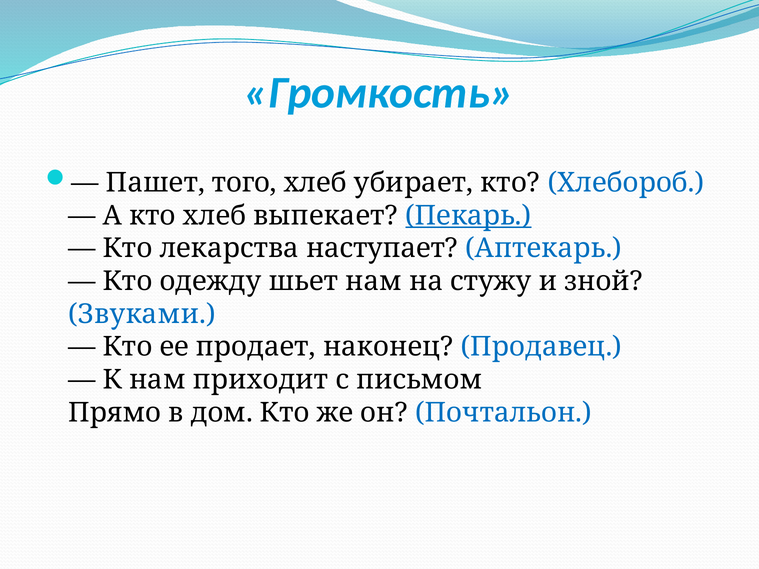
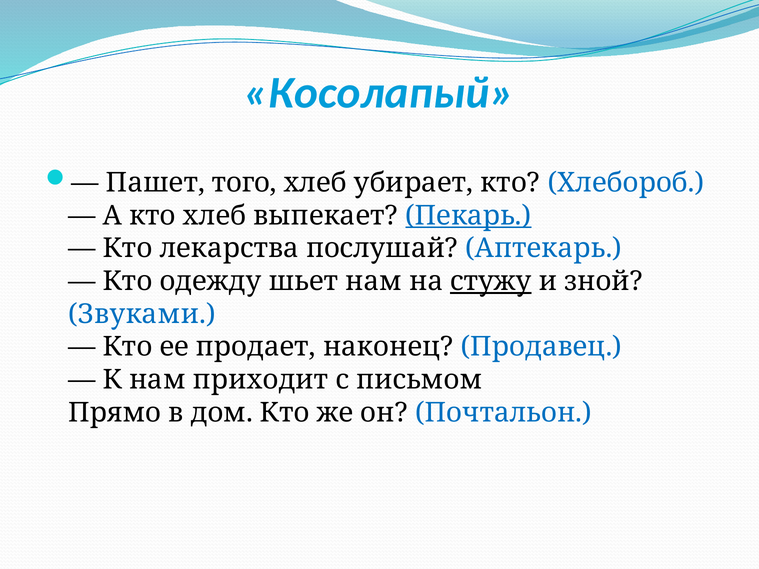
Громкость: Громкость -> Косолапый
наступает: наступает -> послушай
стужу underline: none -> present
